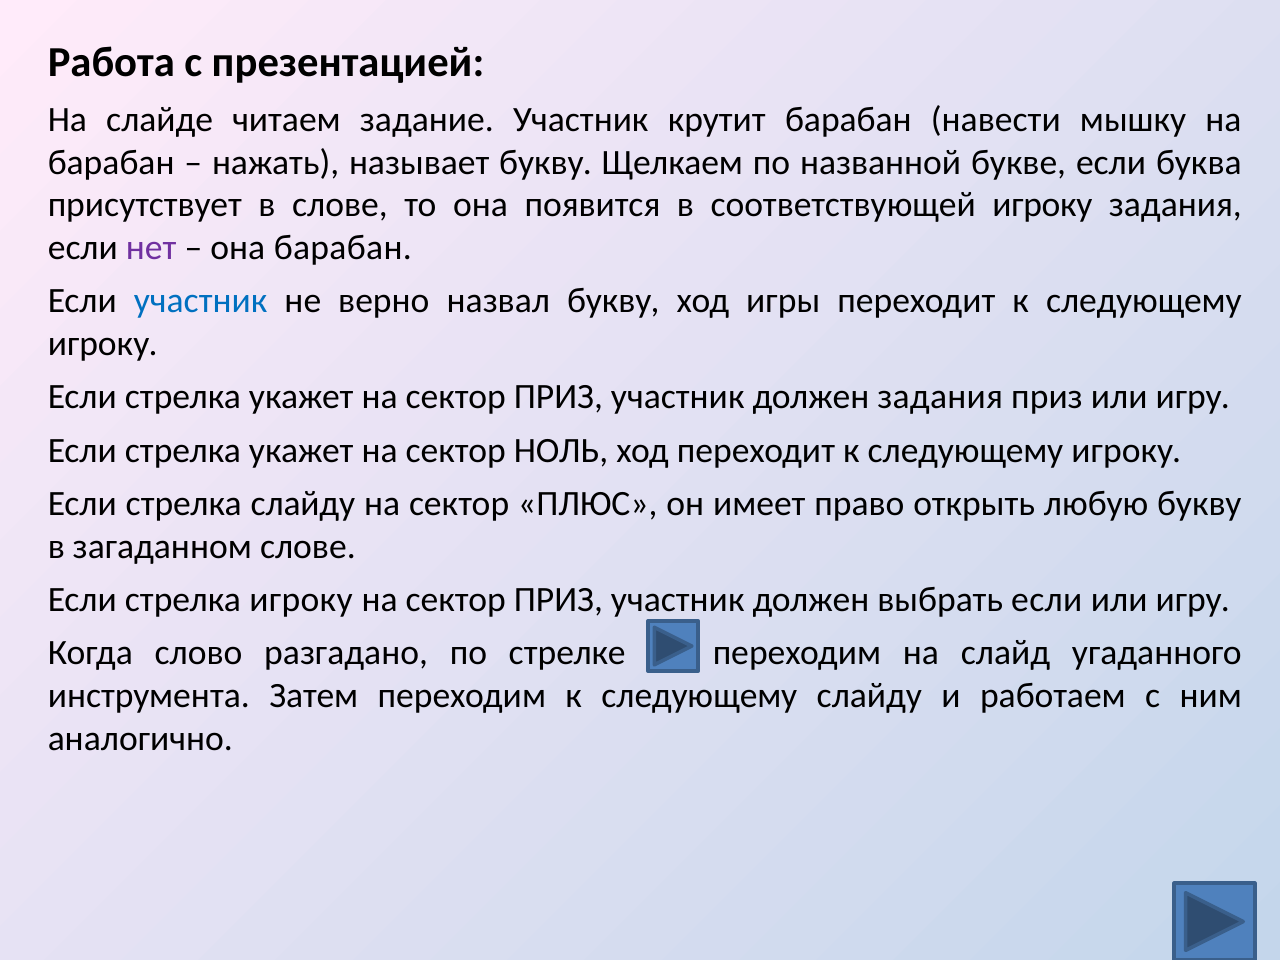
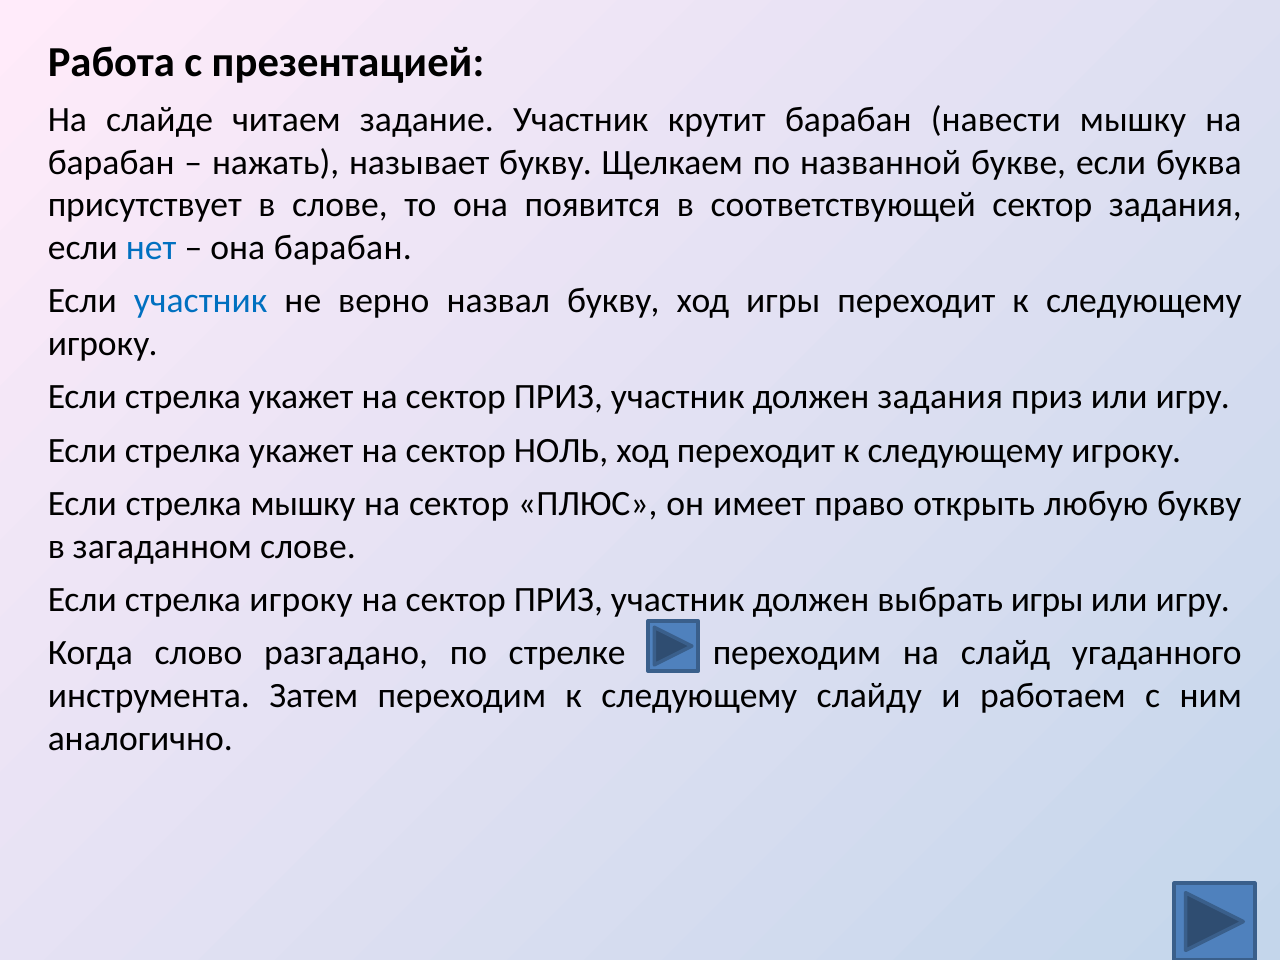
соответствующей игроку: игроку -> сектор
нет colour: purple -> blue
стрелка слайду: слайду -> мышку
выбрать если: если -> игры
